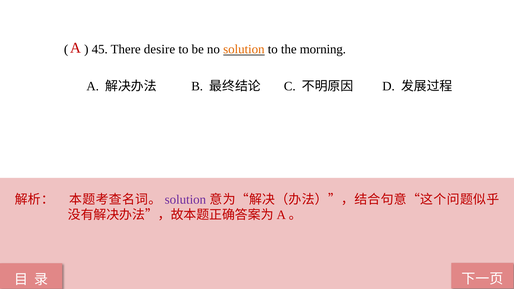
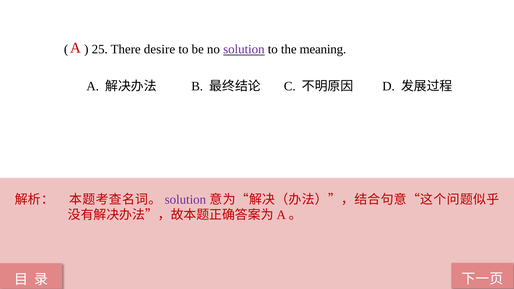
45: 45 -> 25
solution at (244, 49) colour: orange -> purple
morning: morning -> meaning
